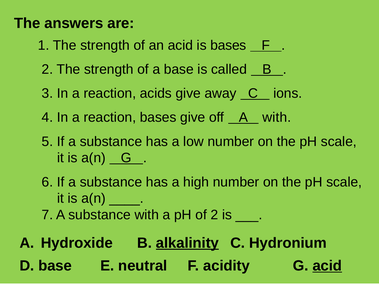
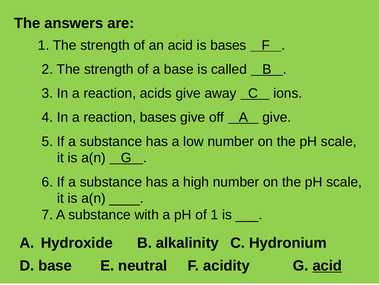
A with: with -> give
of 2: 2 -> 1
alkalinity underline: present -> none
